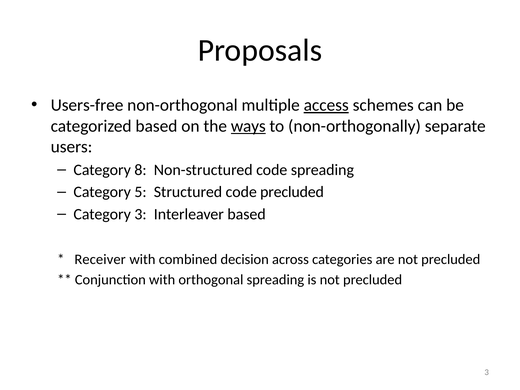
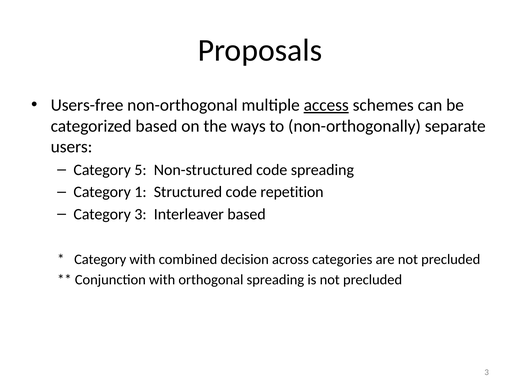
ways underline: present -> none
8: 8 -> 5
5: 5 -> 1
code precluded: precluded -> repetition
Receiver at (100, 260): Receiver -> Category
